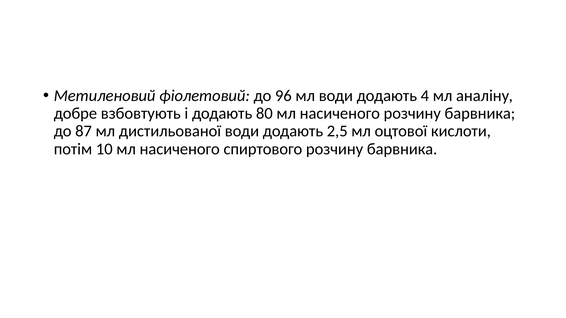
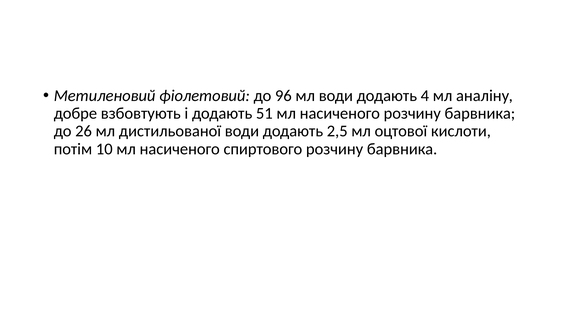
80: 80 -> 51
87: 87 -> 26
